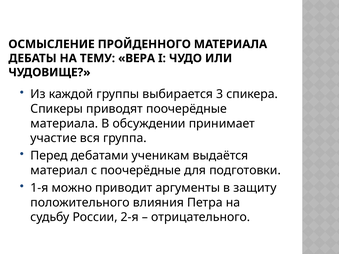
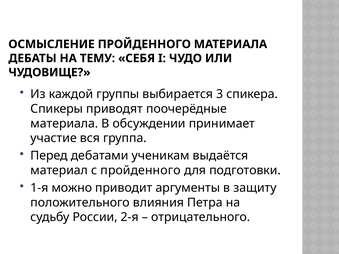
ВЕРА: ВЕРА -> СЕБЯ
с поочерёдные: поочерёдные -> пройденного
